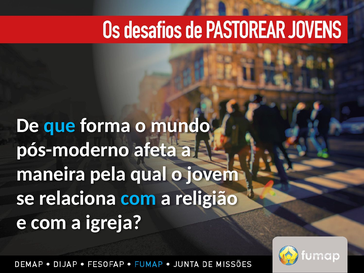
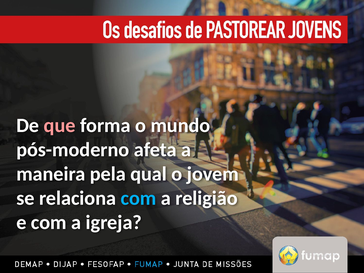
que colour: light blue -> pink
